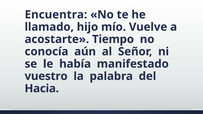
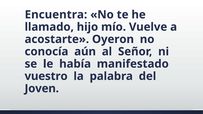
Tiempo: Tiempo -> Oyeron
Hacia: Hacia -> Joven
